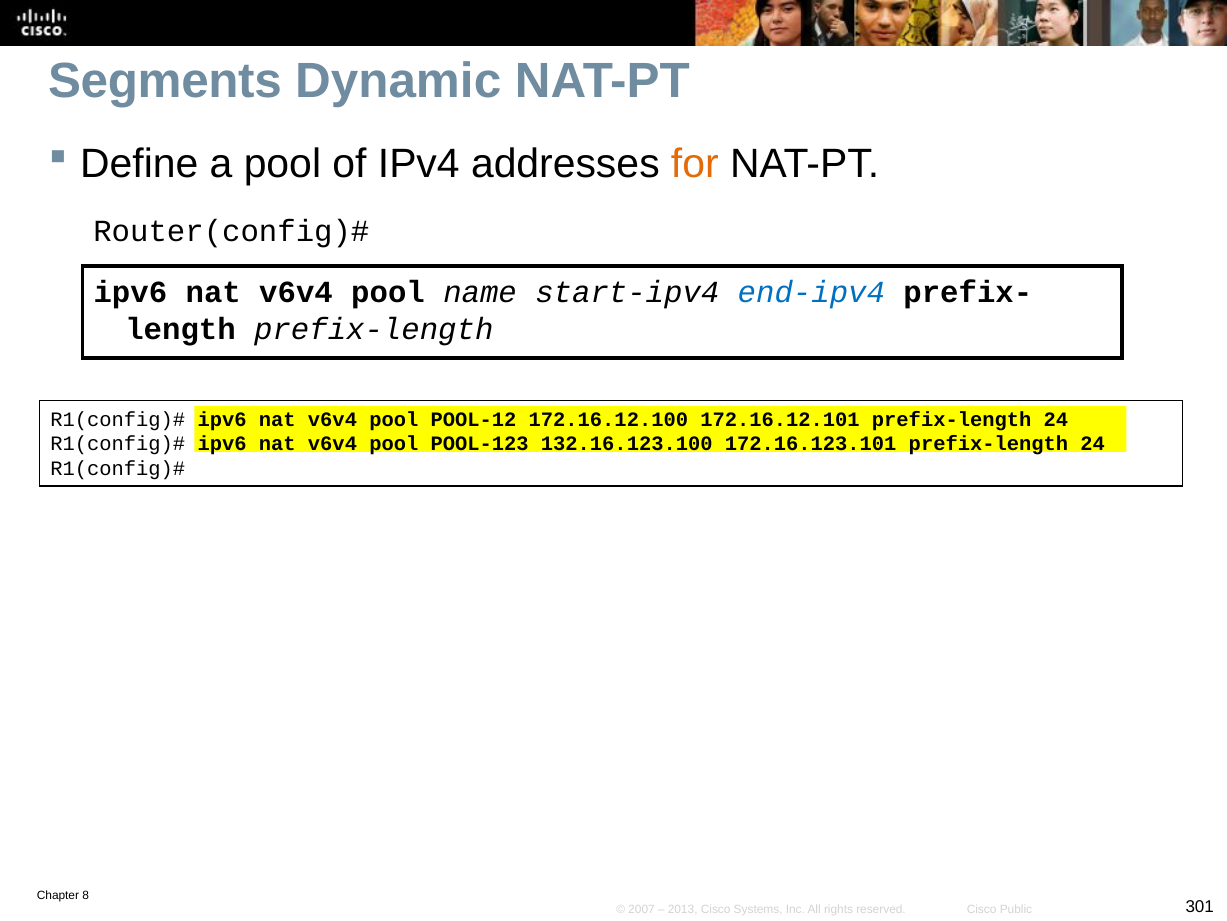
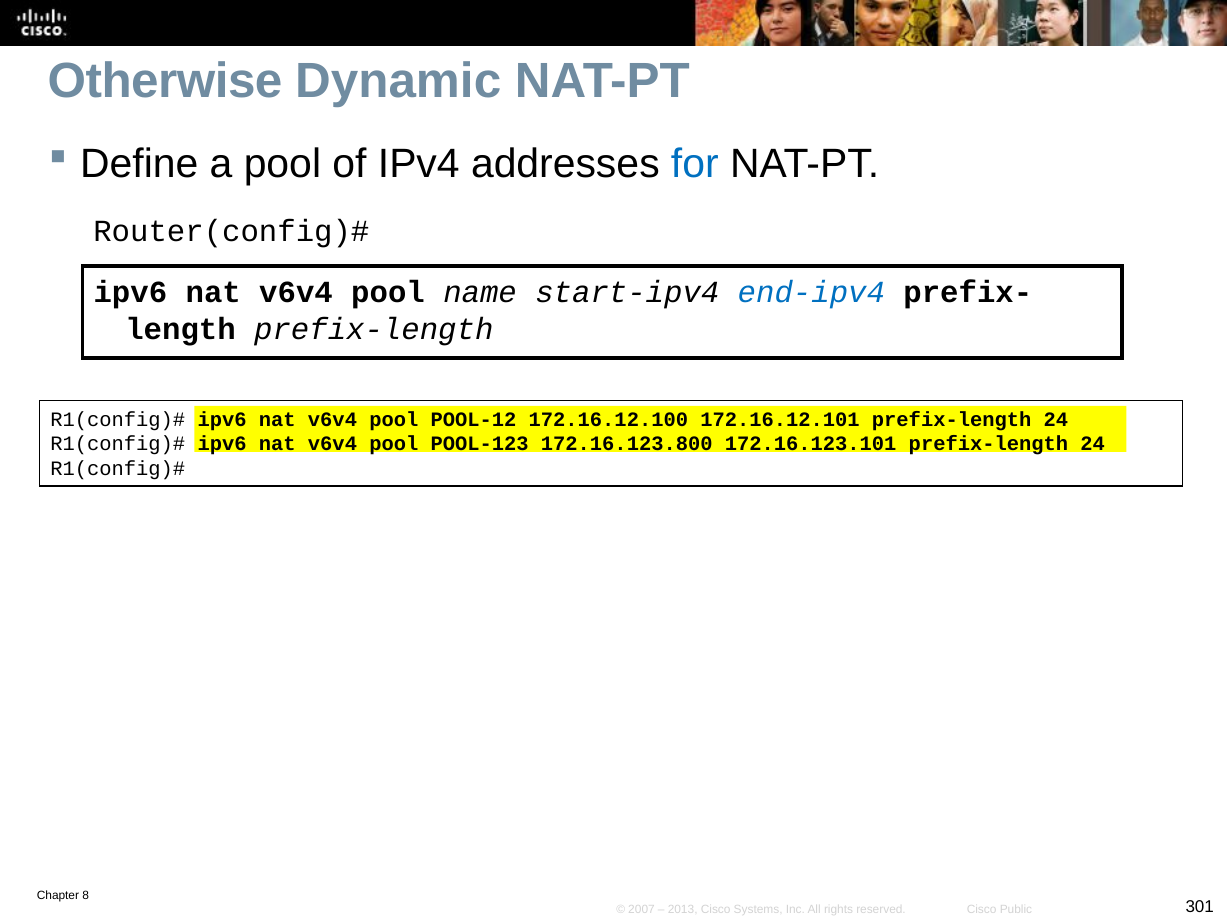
Segments: Segments -> Otherwise
for colour: orange -> blue
132.16.123.100: 132.16.123.100 -> 172.16.123.800
